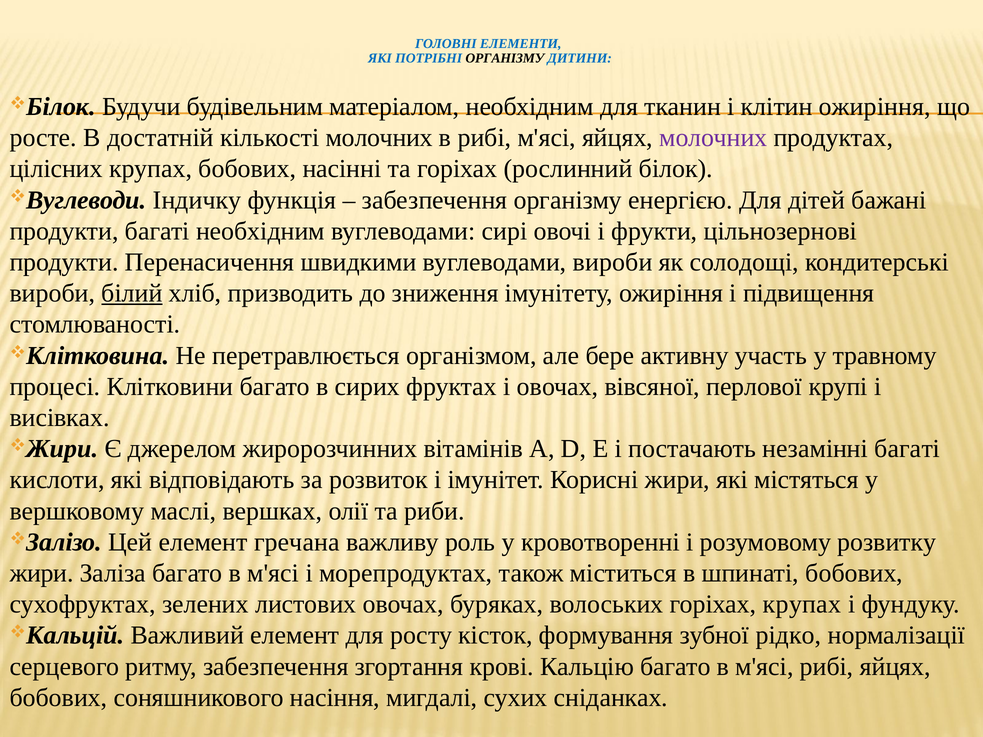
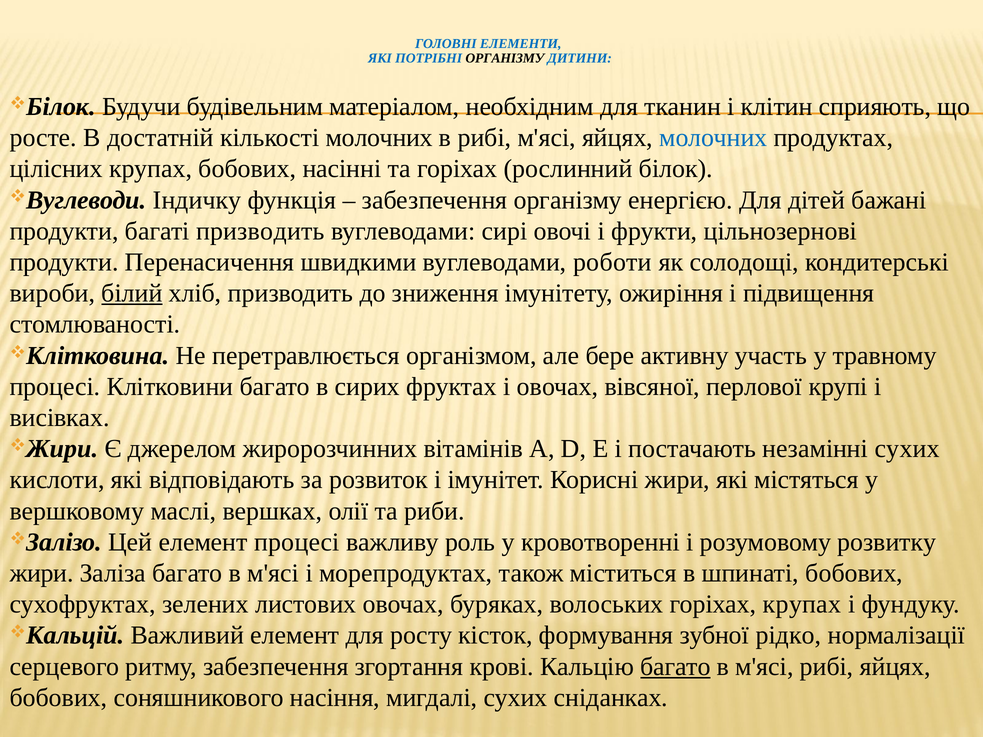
клітин ожиріння: ожиріння -> сприяють
молочних at (713, 138) colour: purple -> blue
багаті необхідним: необхідним -> призводить
вуглеводами вироби: вироби -> роботи
незамінні багаті: багаті -> сухих
елемент гречана: гречана -> процесі
багато at (676, 667) underline: none -> present
